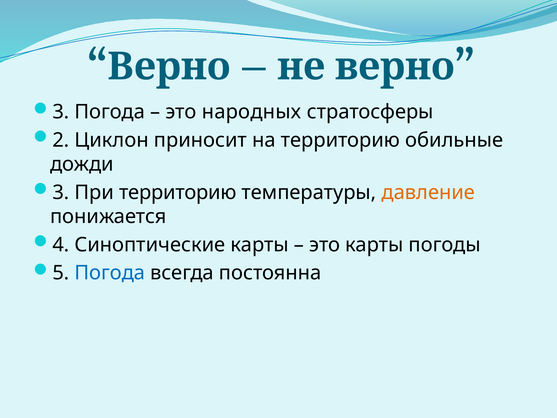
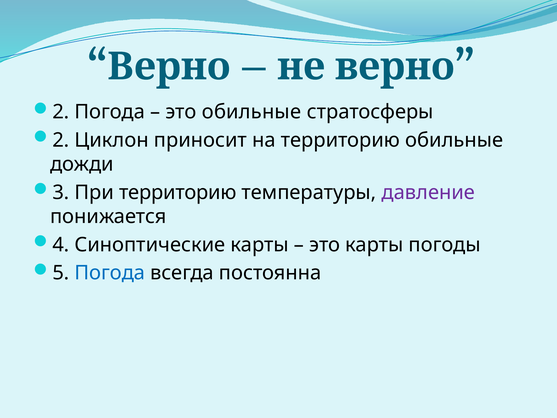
3 at (61, 112): 3 -> 2
это народных: народных -> обильные
давление colour: orange -> purple
